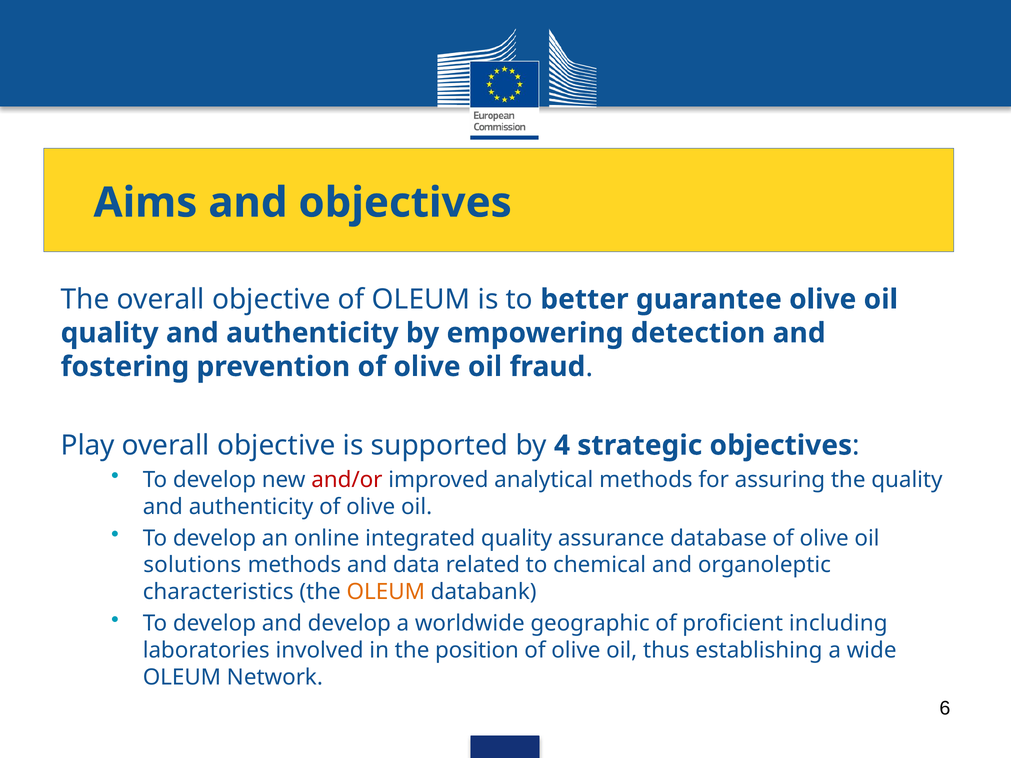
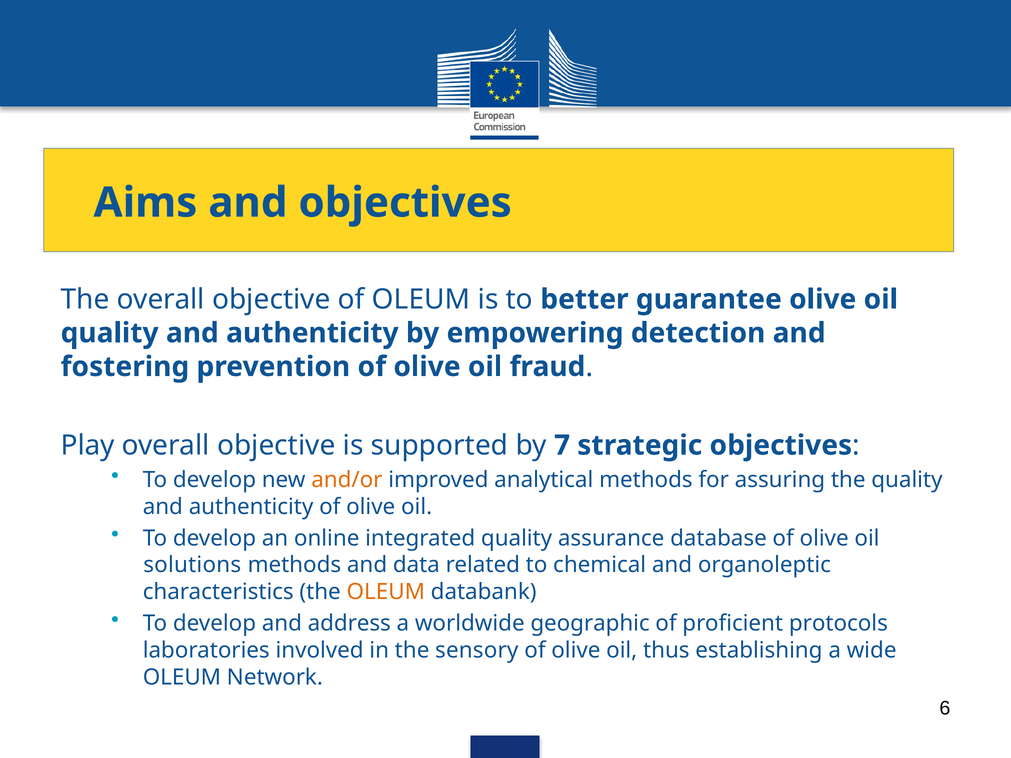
4: 4 -> 7
and/or colour: red -> orange
and develop: develop -> address
including: including -> protocols
position: position -> sensory
